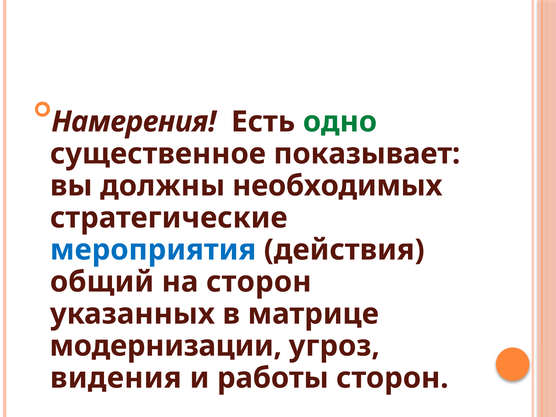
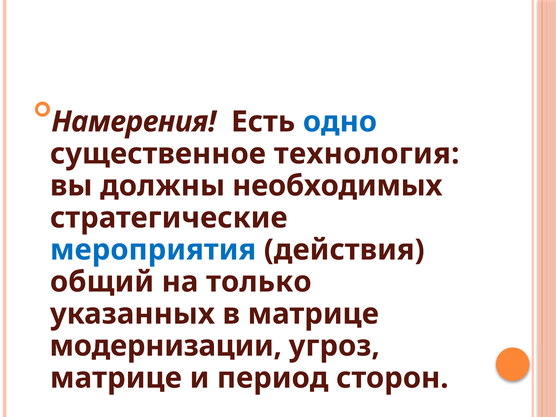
одно colour: green -> blue
показывает: показывает -> технология
на сторон: сторон -> только
видения at (116, 378): видения -> матрице
работы: работы -> период
